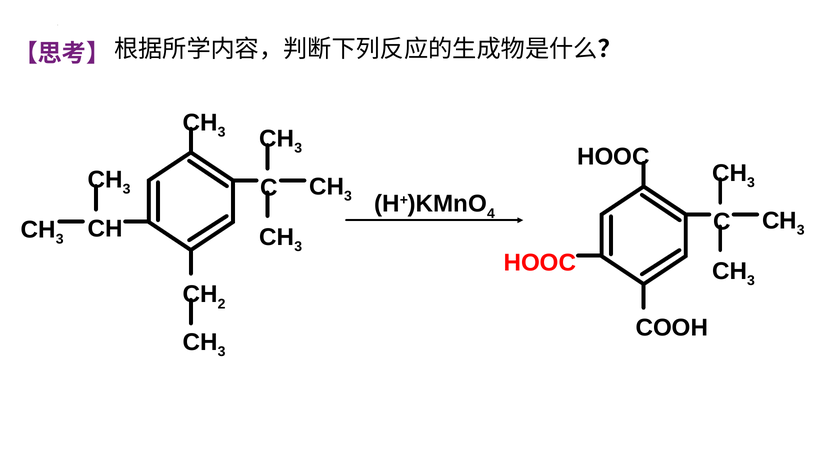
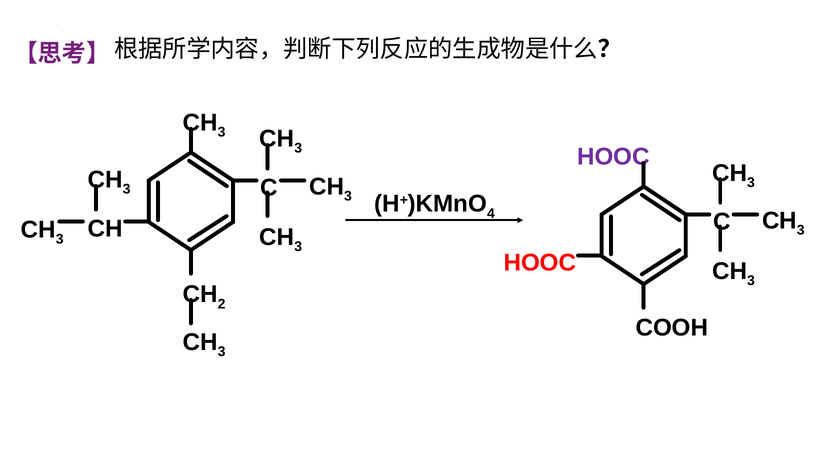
HOOC at (613, 157) colour: black -> purple
